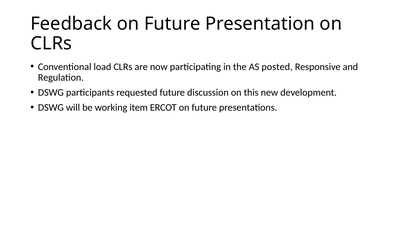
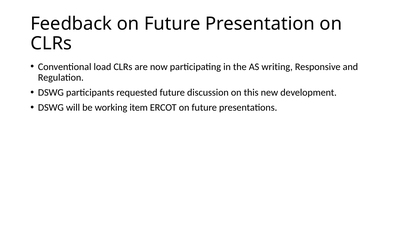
posted: posted -> writing
